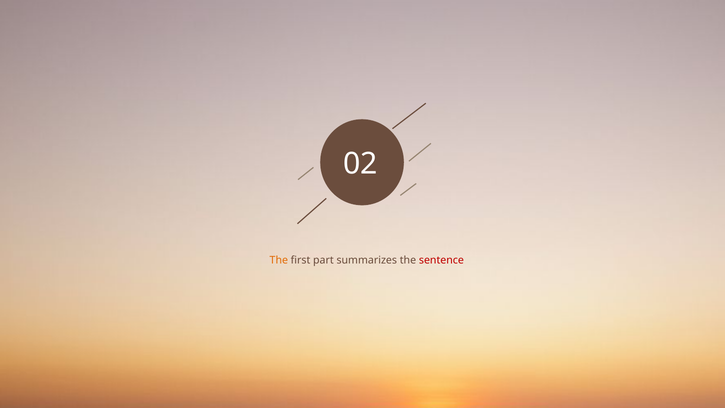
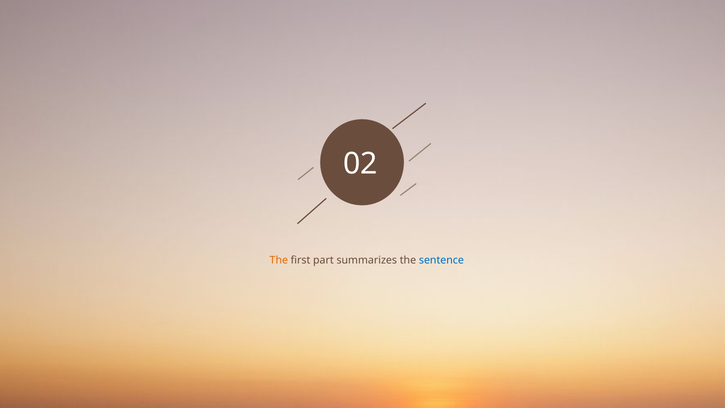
sentence colour: red -> blue
